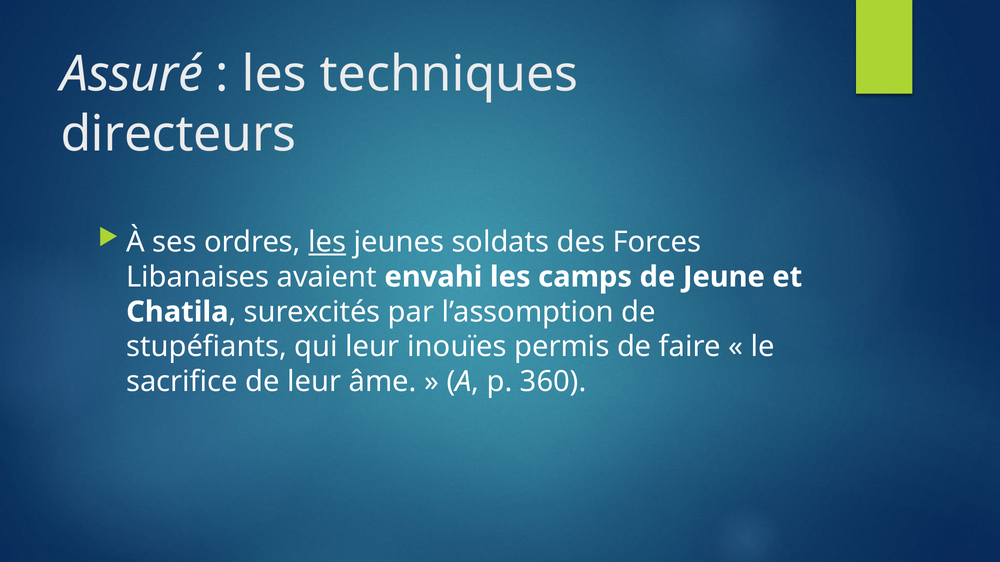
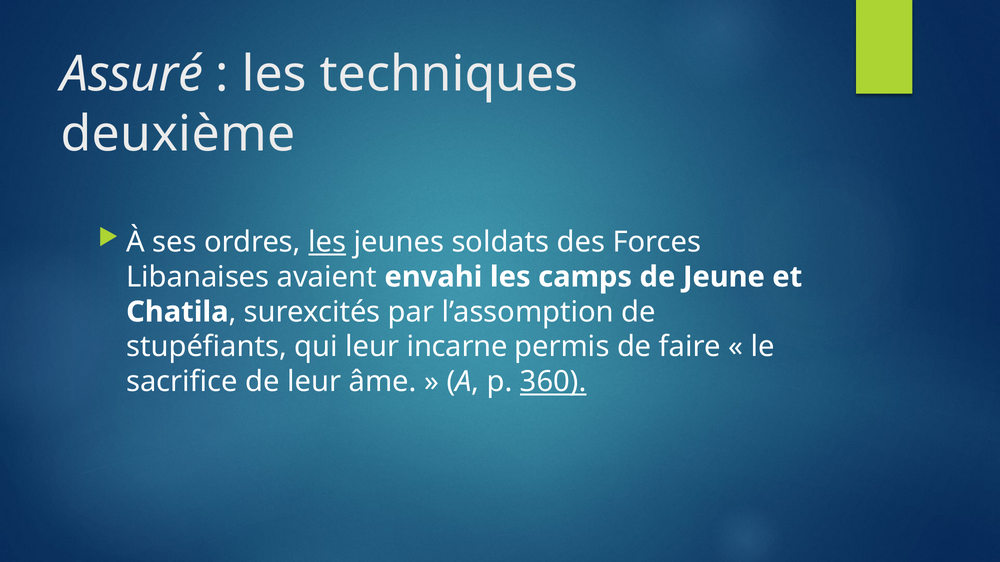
directeurs: directeurs -> deuxième
inouïes: inouïes -> incarne
360 underline: none -> present
